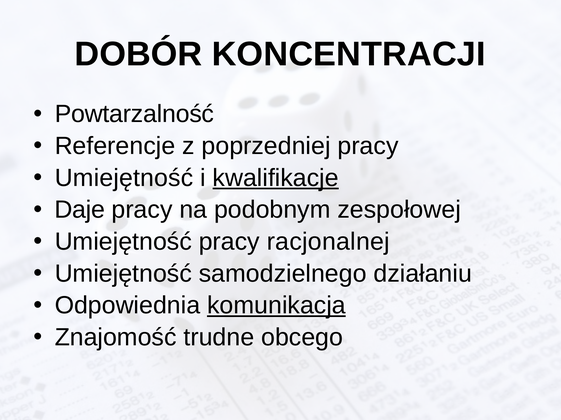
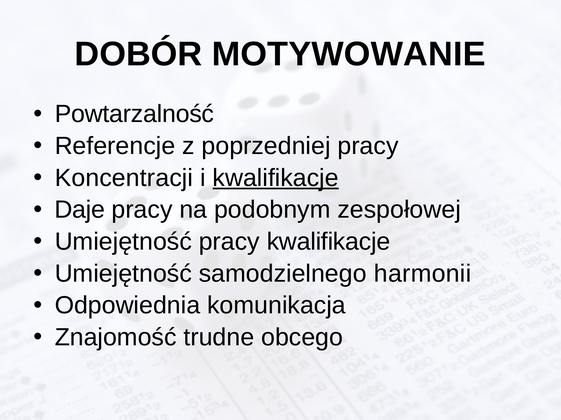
KONCENTRACJI: KONCENTRACJI -> MOTYWOWANIE
Umiejętność at (124, 178): Umiejętność -> Koncentracji
pracy racjonalnej: racjonalnej -> kwalifikacje
działaniu: działaniu -> harmonii
komunikacja underline: present -> none
